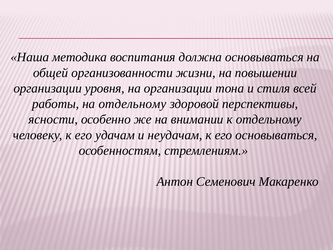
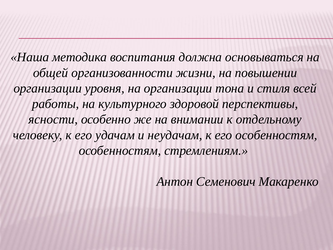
на отдельному: отдельному -> культурного
его основываться: основываться -> особенностям
